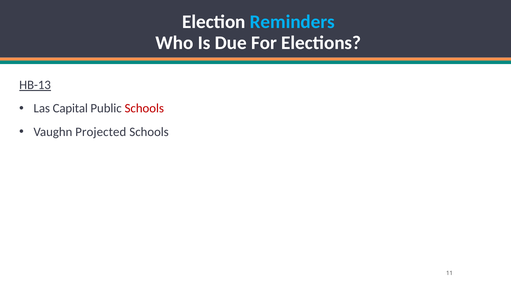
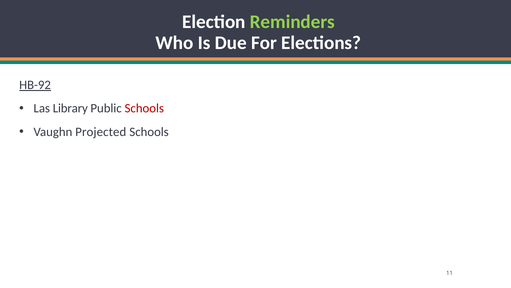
Reminders colour: light blue -> light green
HB-13: HB-13 -> HB-92
Capital: Capital -> Library
